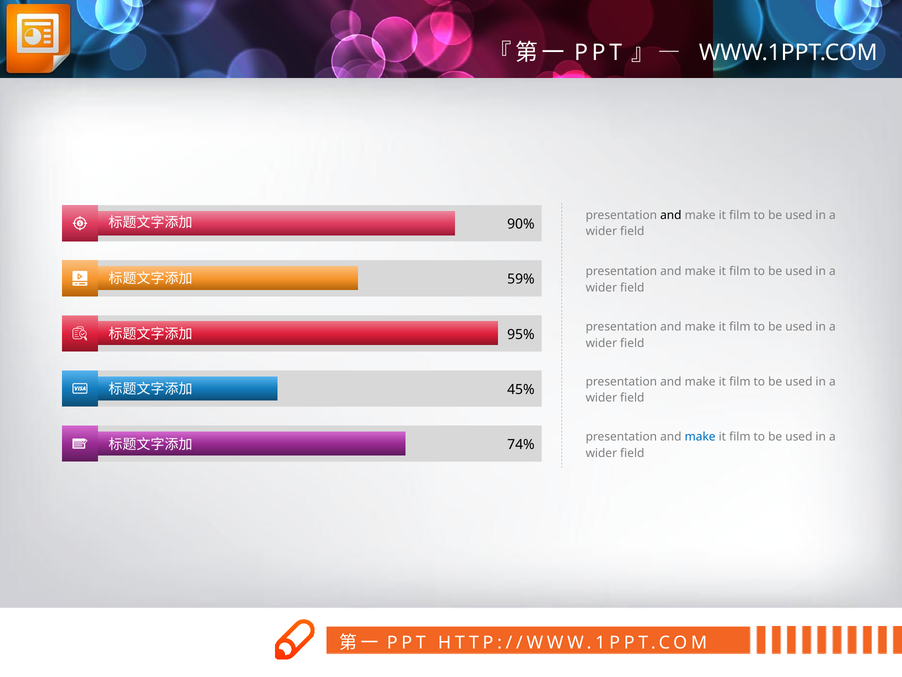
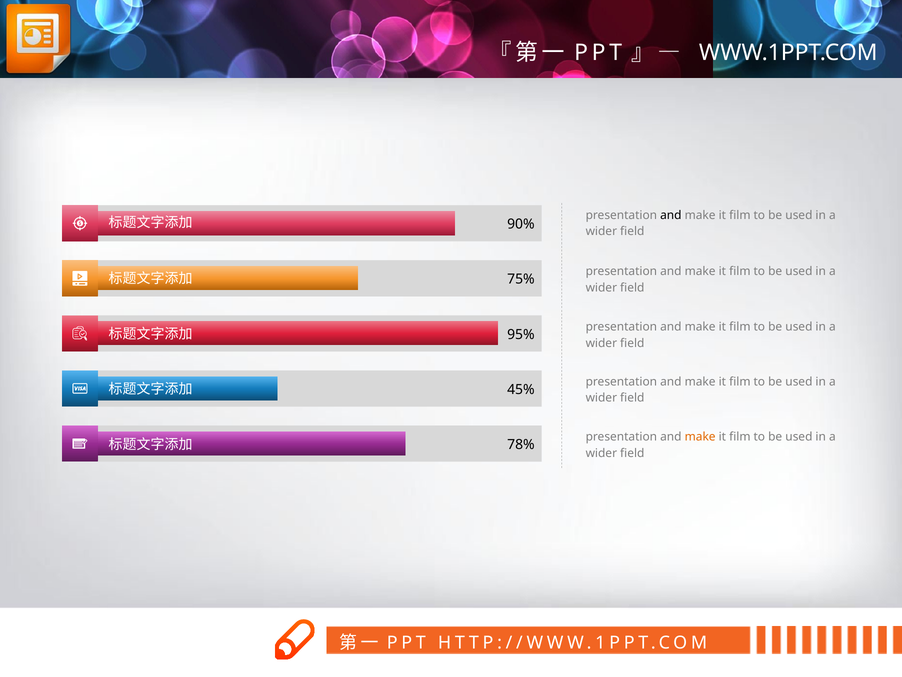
59%: 59% -> 75%
make at (700, 437) colour: blue -> orange
74%: 74% -> 78%
